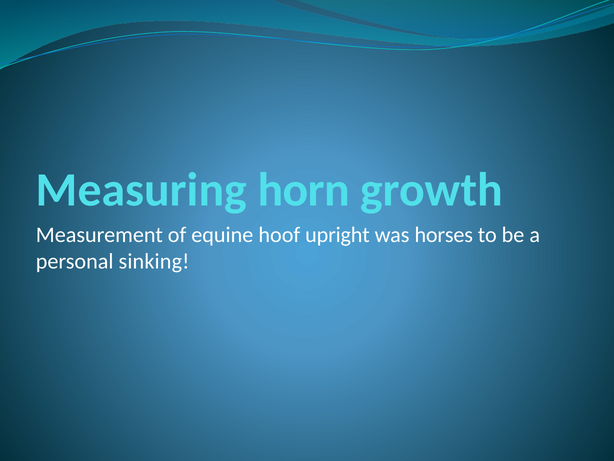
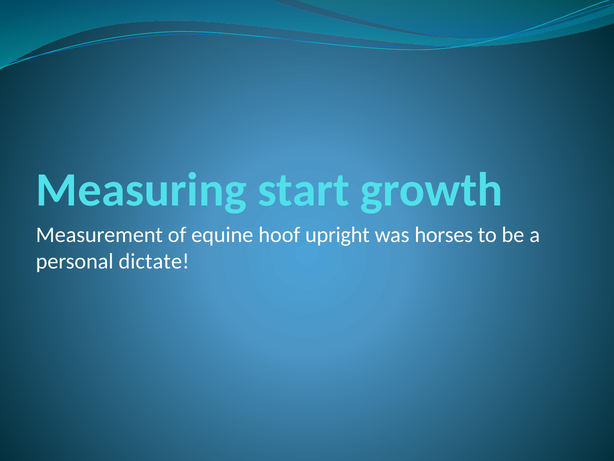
horn: horn -> start
sinking: sinking -> dictate
